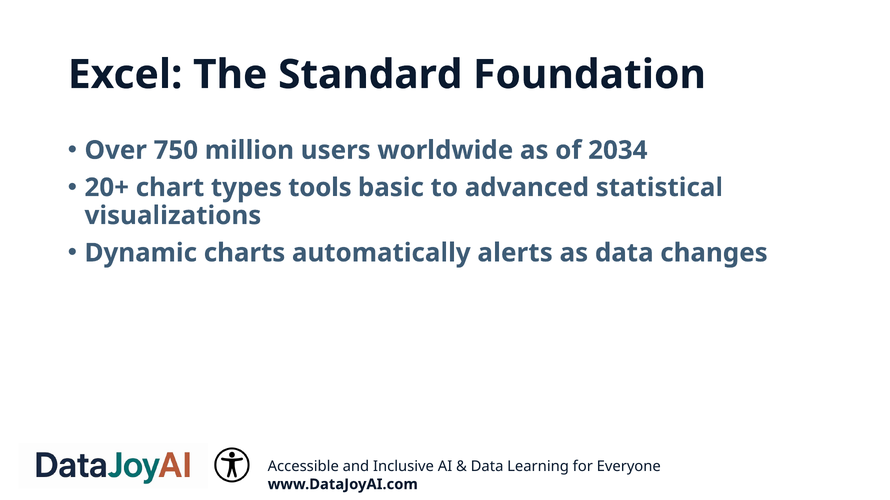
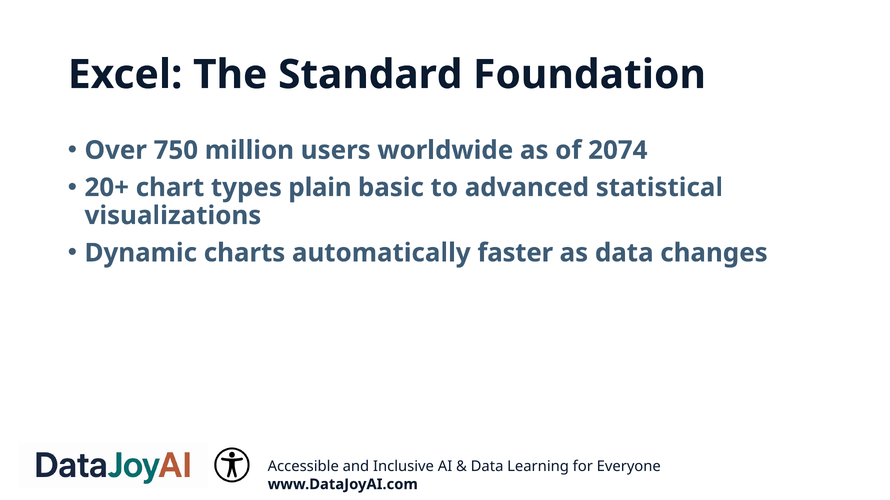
2034: 2034 -> 2074
tools: tools -> plain
alerts: alerts -> faster
